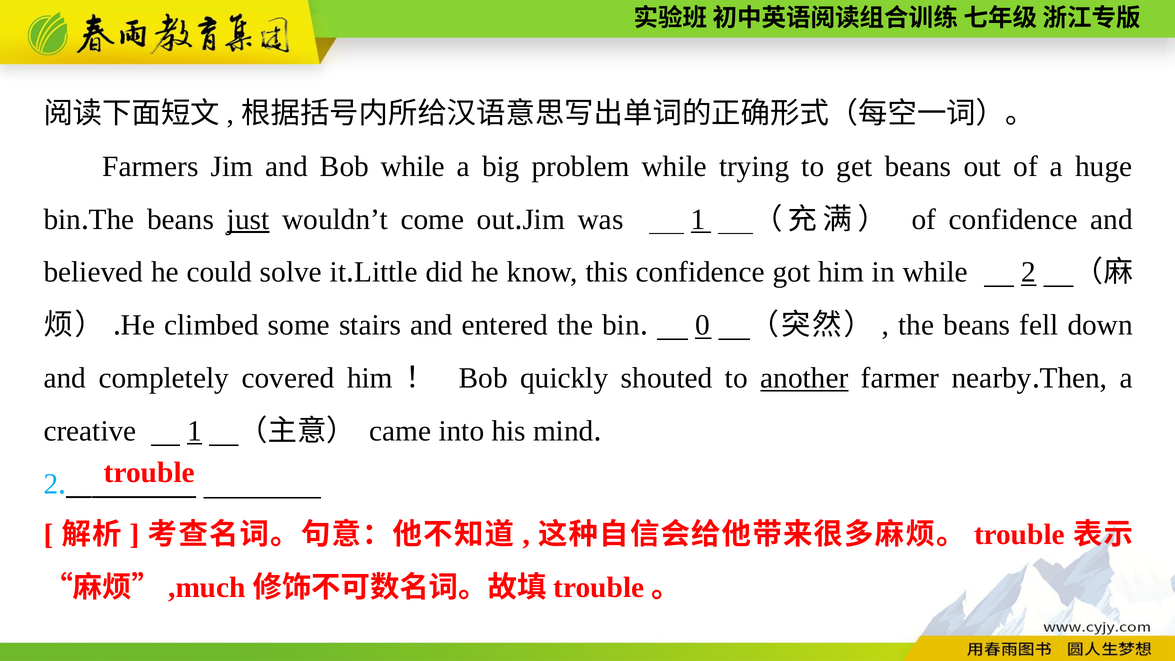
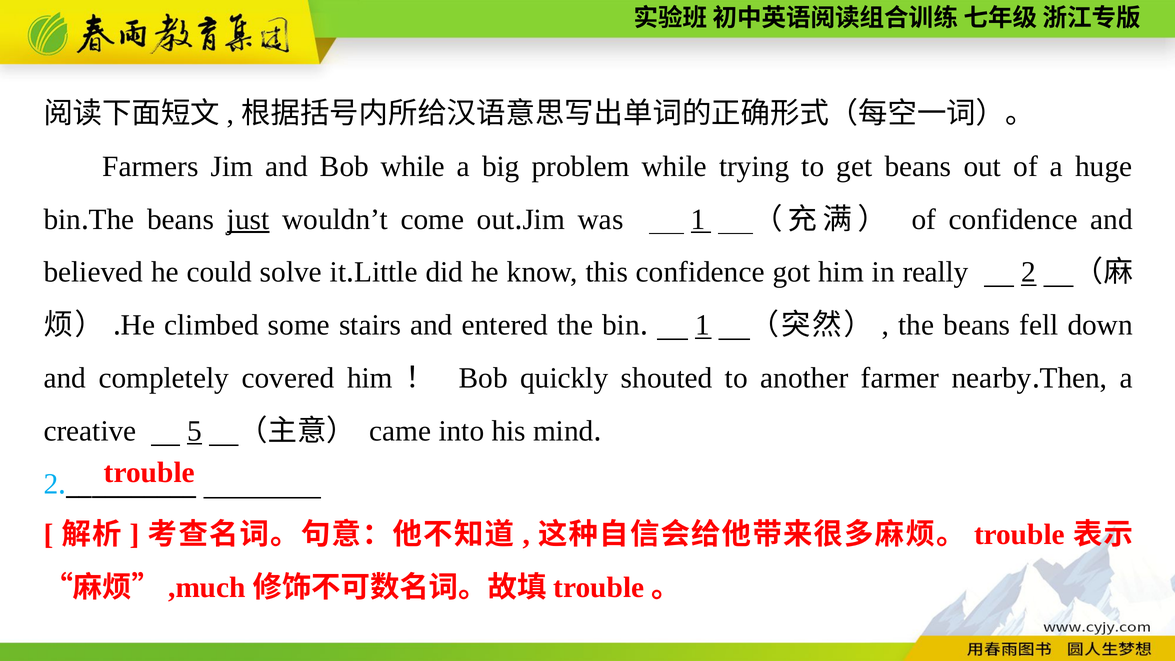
in while: while -> really
0 at (703, 325): 0 -> 1
another underline: present -> none
creative 1: 1 -> 5
